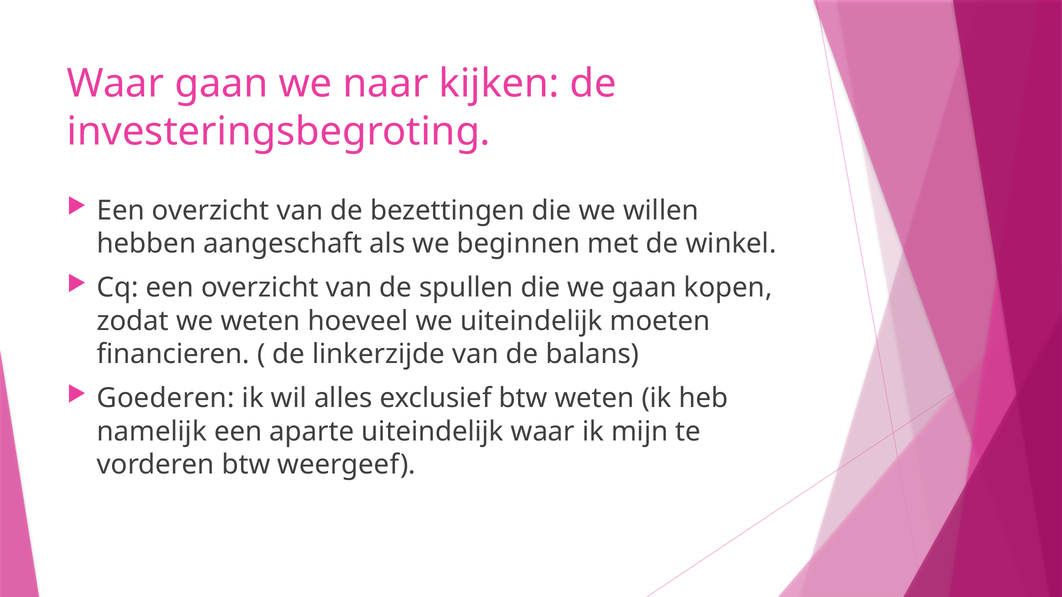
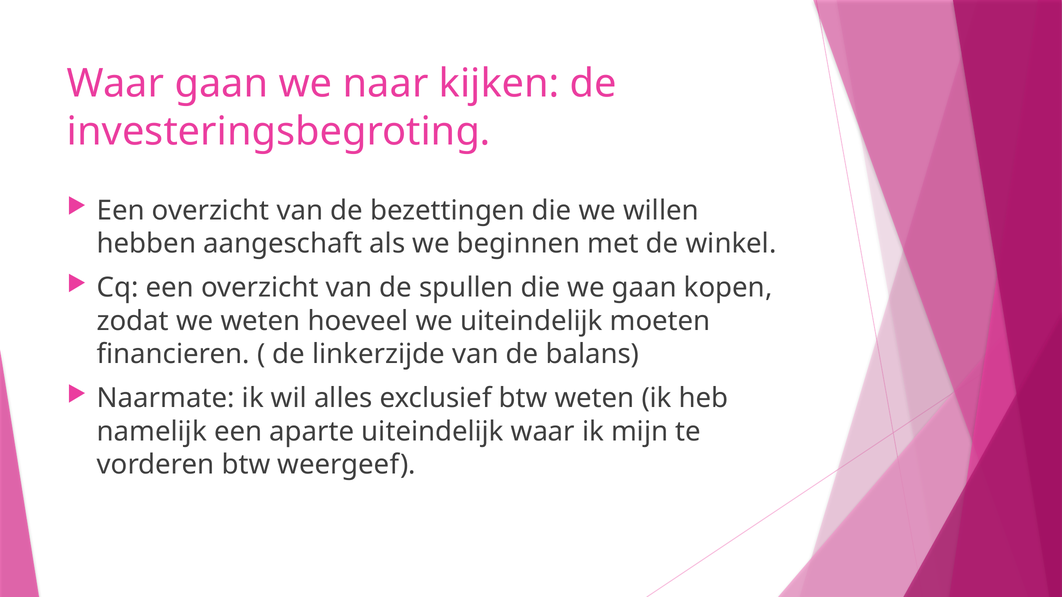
Goederen: Goederen -> Naarmate
